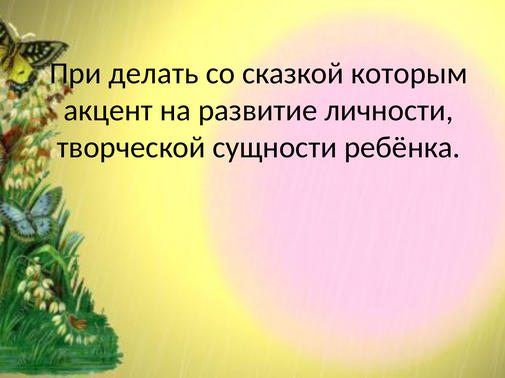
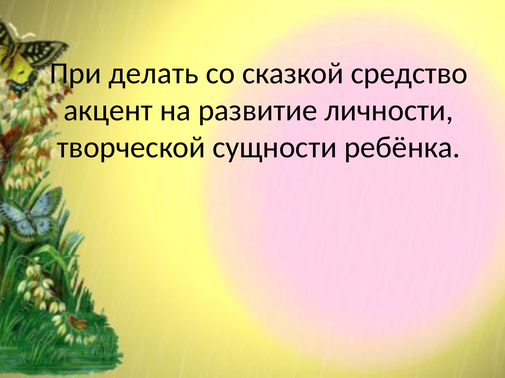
которым: которым -> средство
